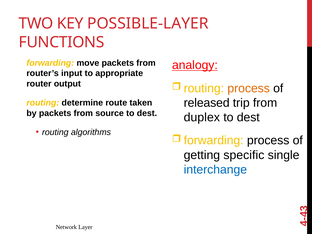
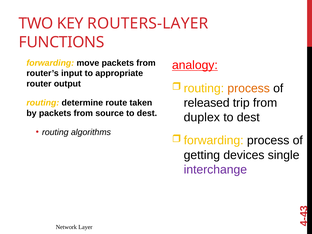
POSSIBLE-LAYER: POSSIBLE-LAYER -> ROUTERS-LAYER
specific: specific -> devices
interchange colour: blue -> purple
